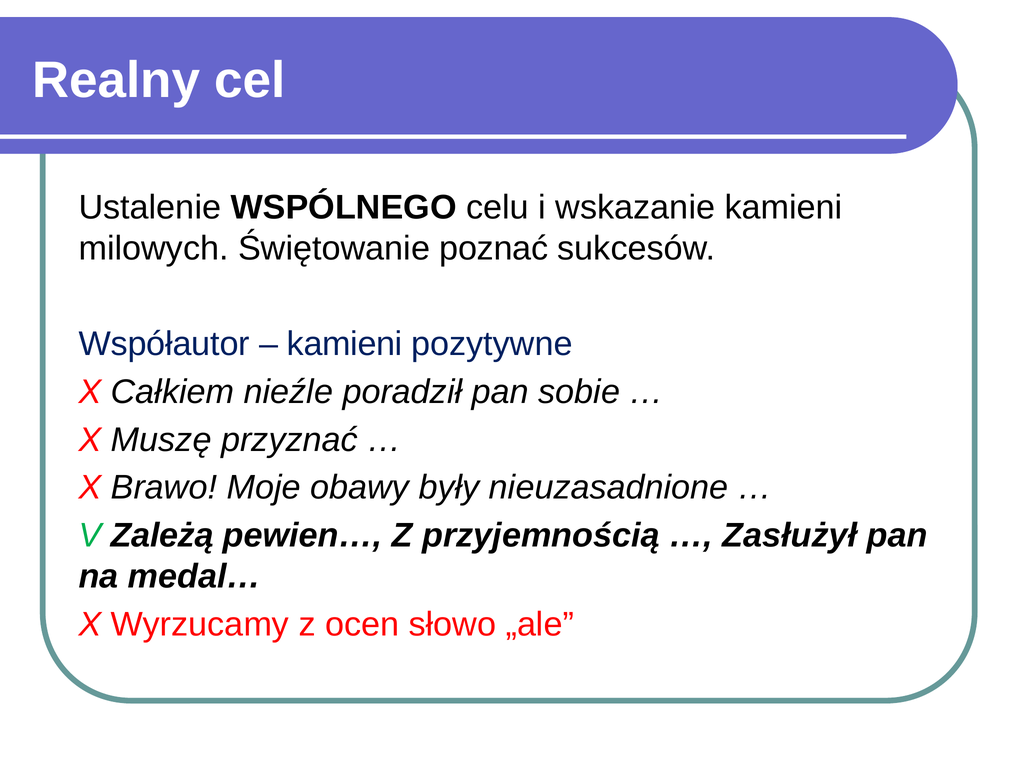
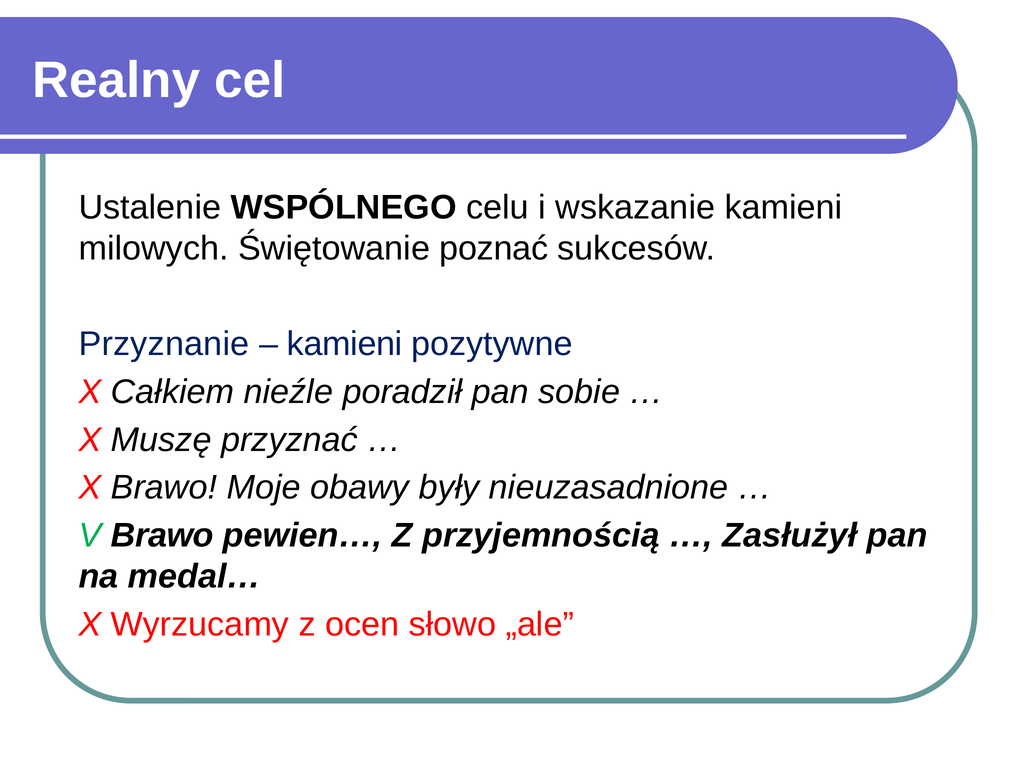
Współautor: Współautor -> Przyznanie
V Zależą: Zależą -> Brawo
